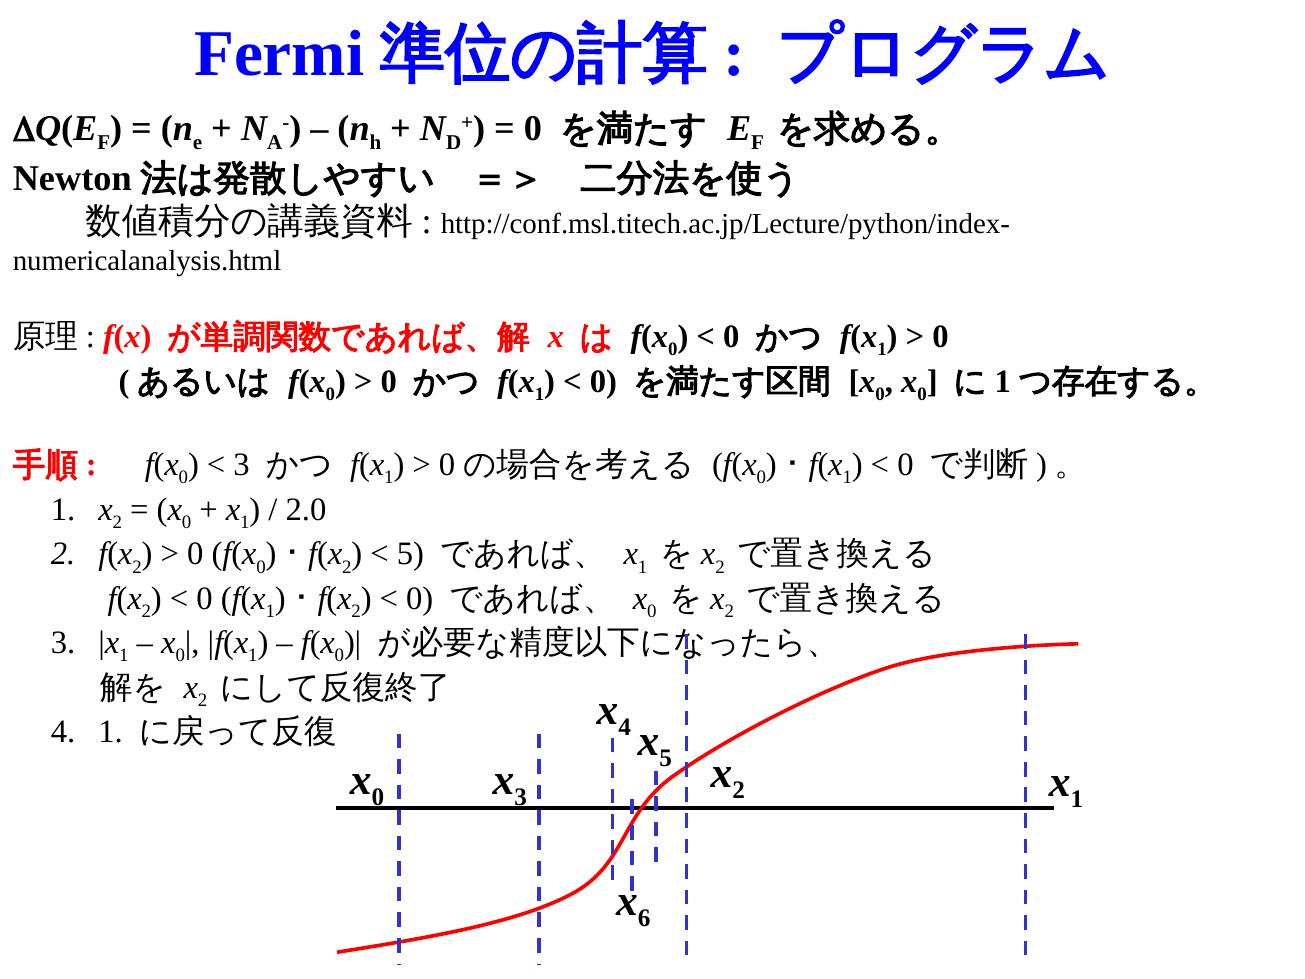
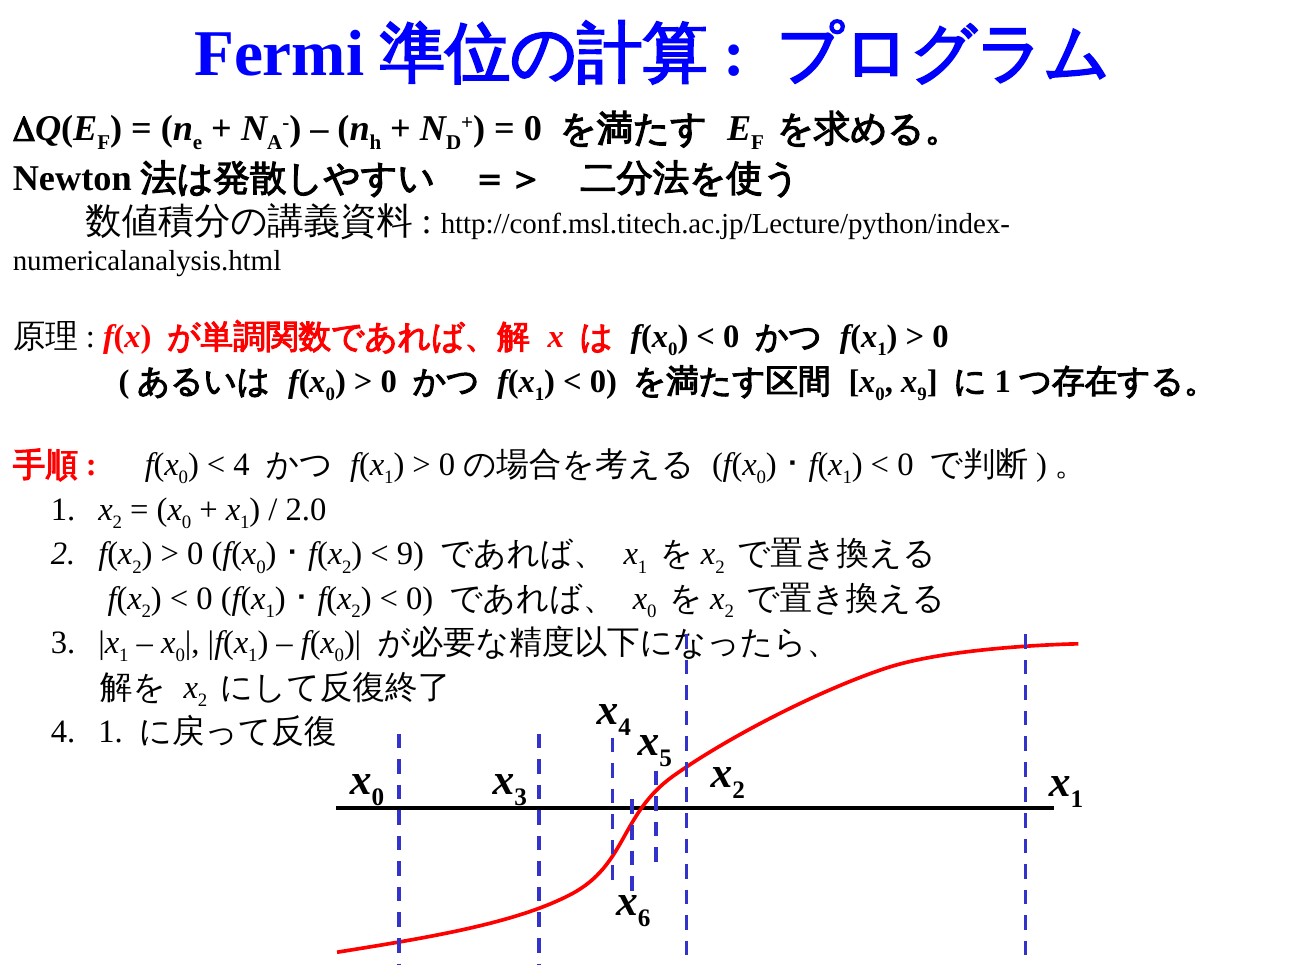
0 at (922, 394): 0 -> 9
3 at (242, 465): 3 -> 4
5 at (410, 554): 5 -> 9
